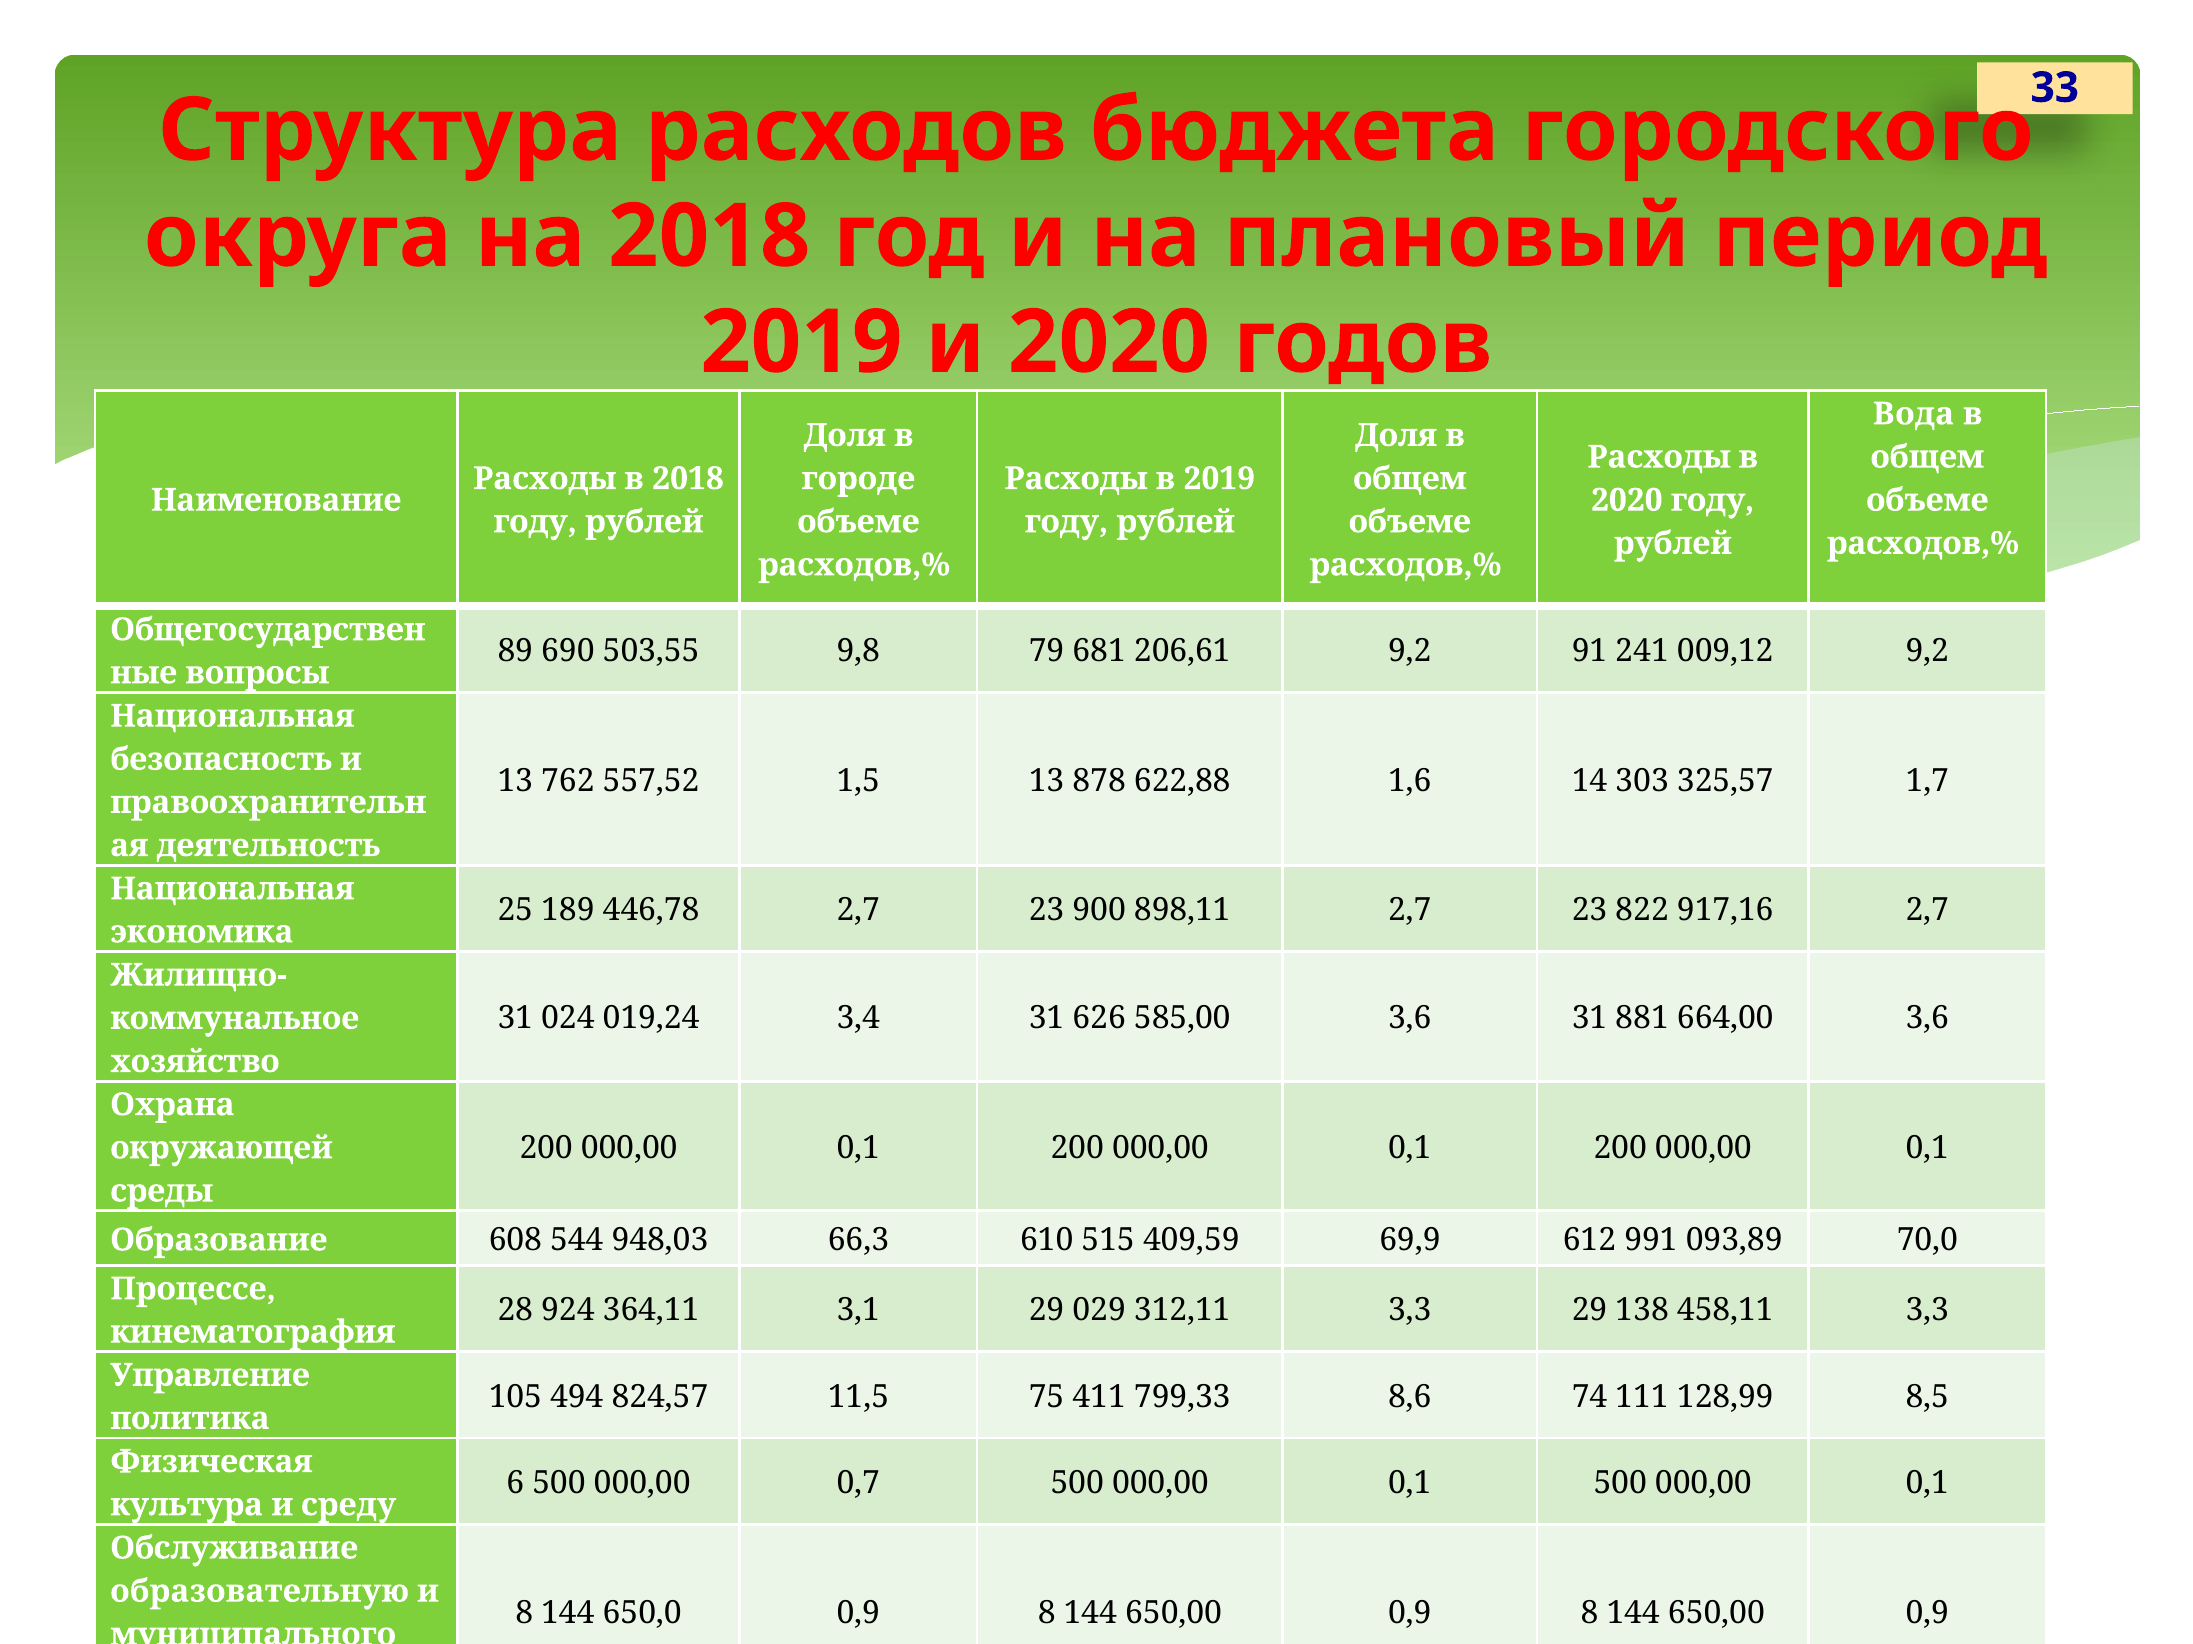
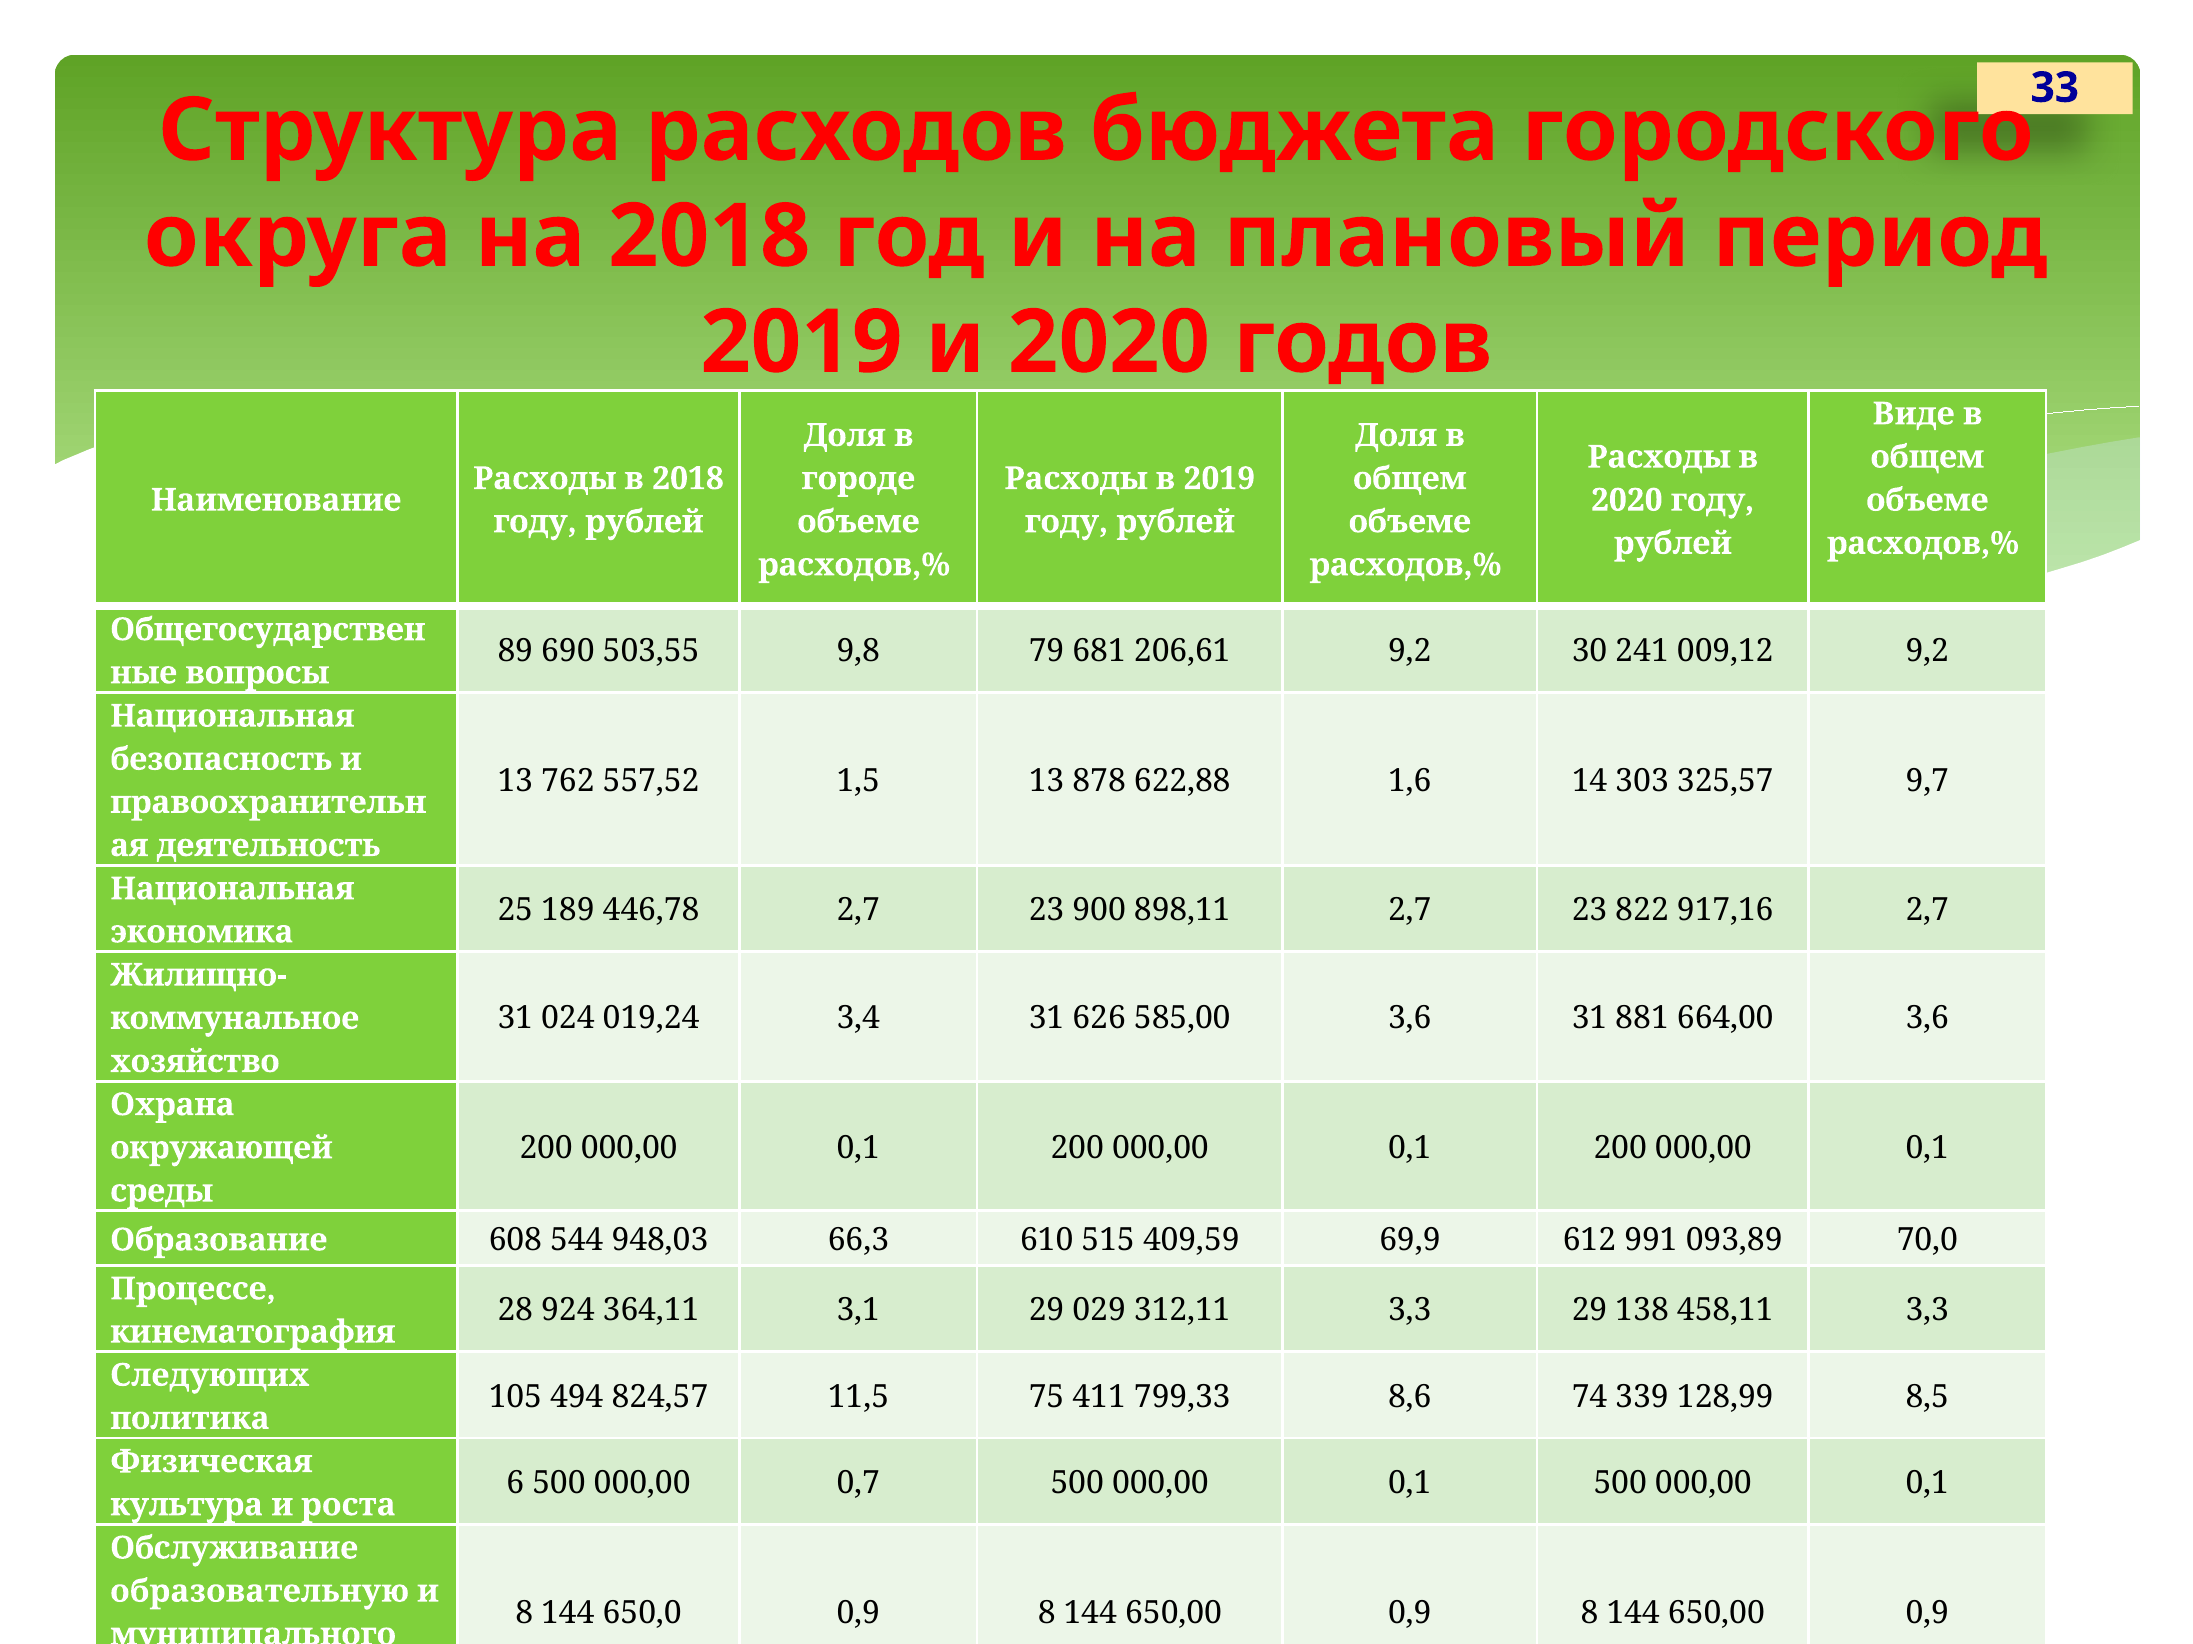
Вода: Вода -> Виде
91: 91 -> 30
1,7: 1,7 -> 9,7
Управление: Управление -> Следующих
111: 111 -> 339
среду: среду -> роста
